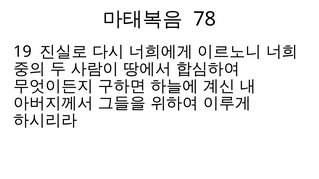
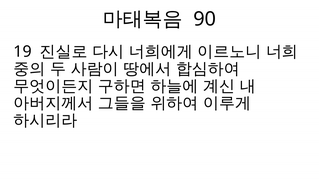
78: 78 -> 90
